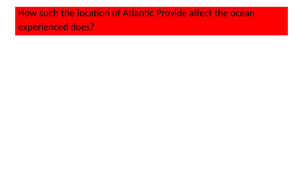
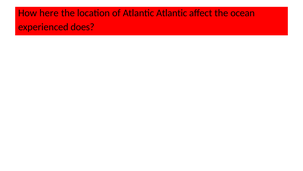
such: such -> here
Atlantic Provide: Provide -> Atlantic
